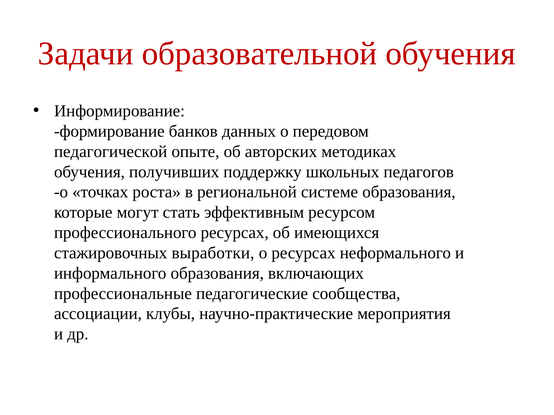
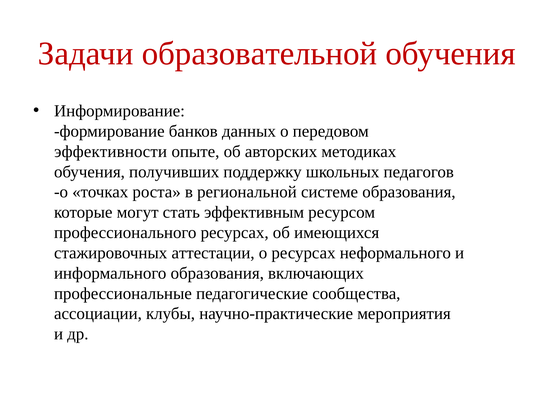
педагогической: педагогической -> эффективности
выработки: выработки -> аттестации
